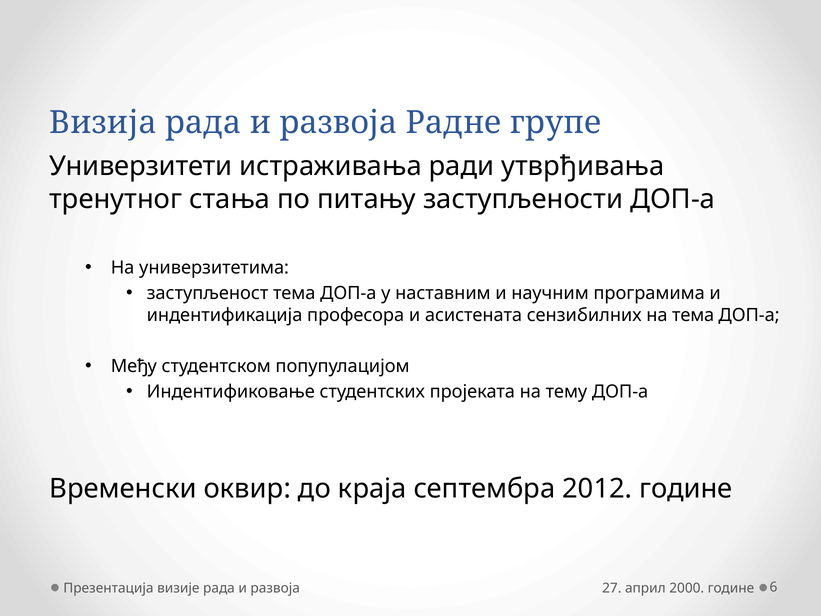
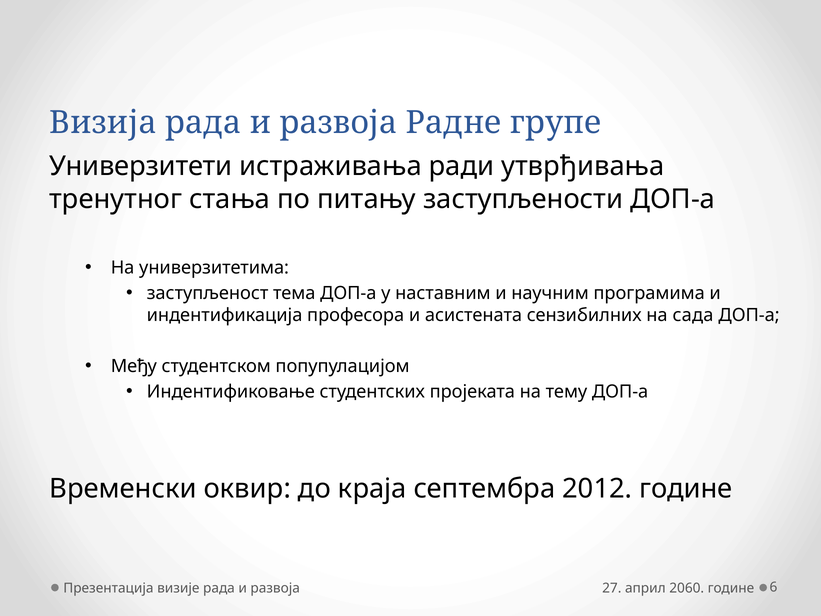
на тема: тема -> сада
2000: 2000 -> 2060
